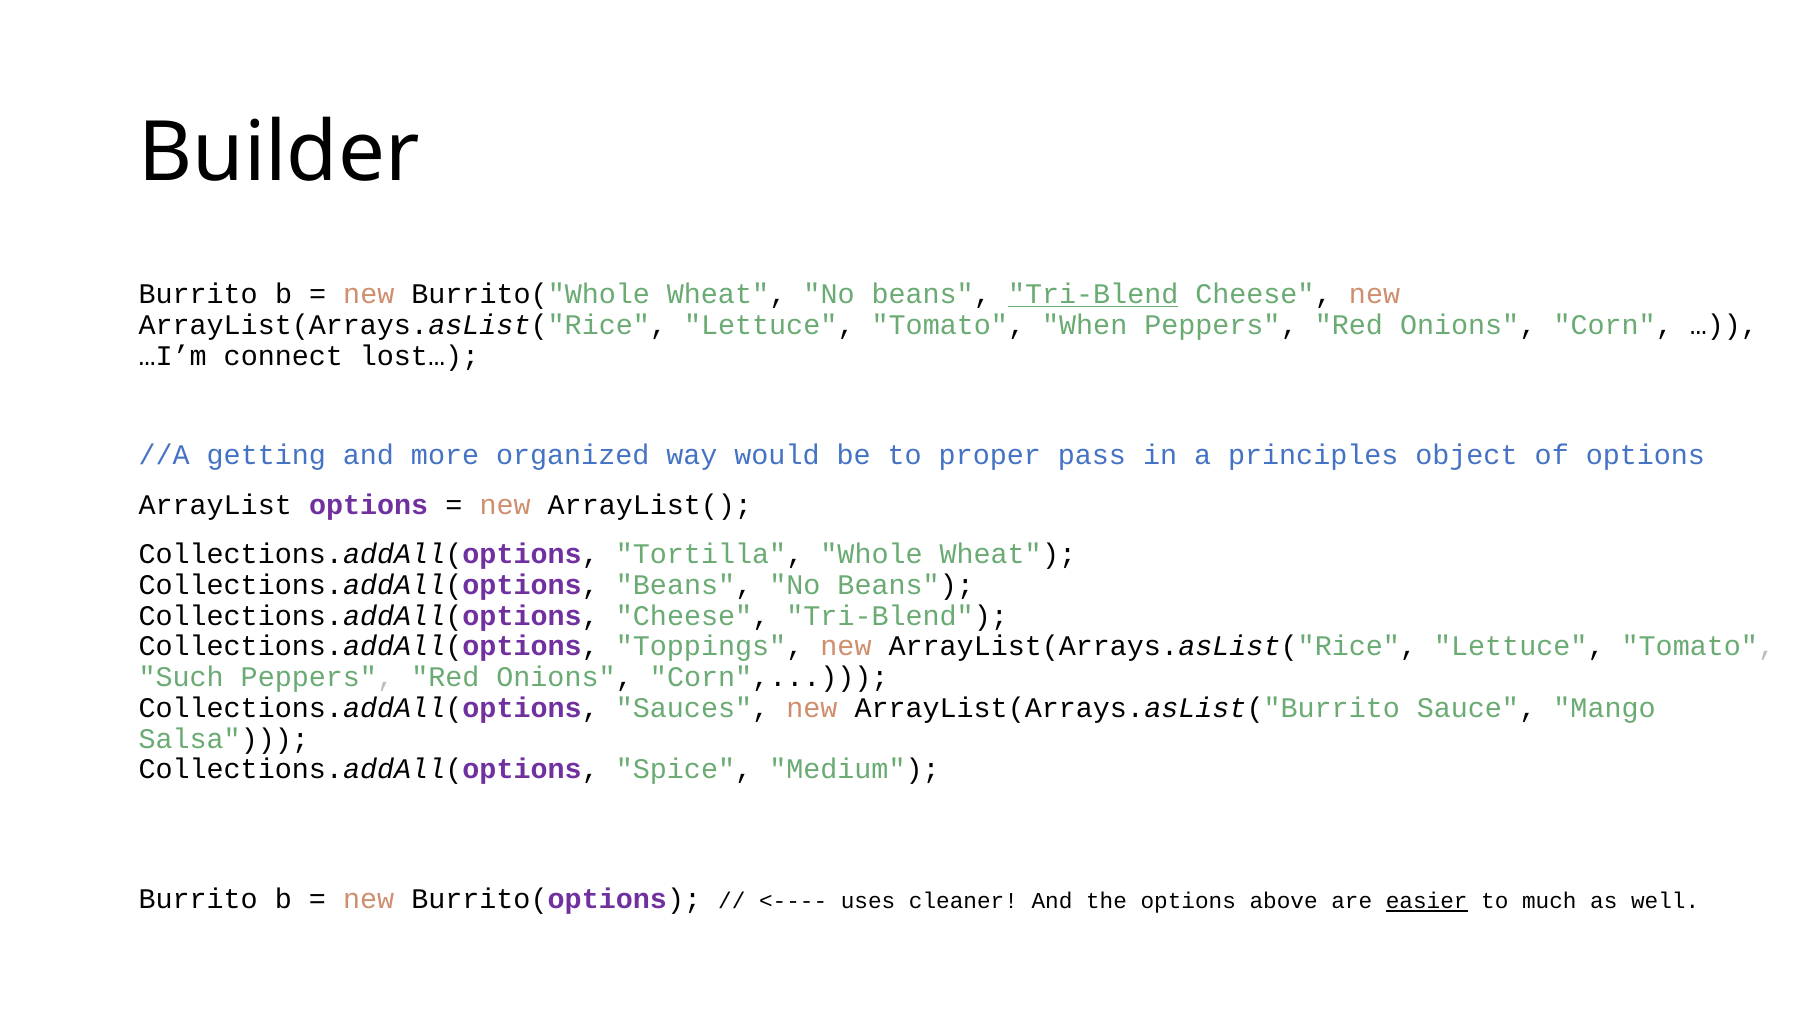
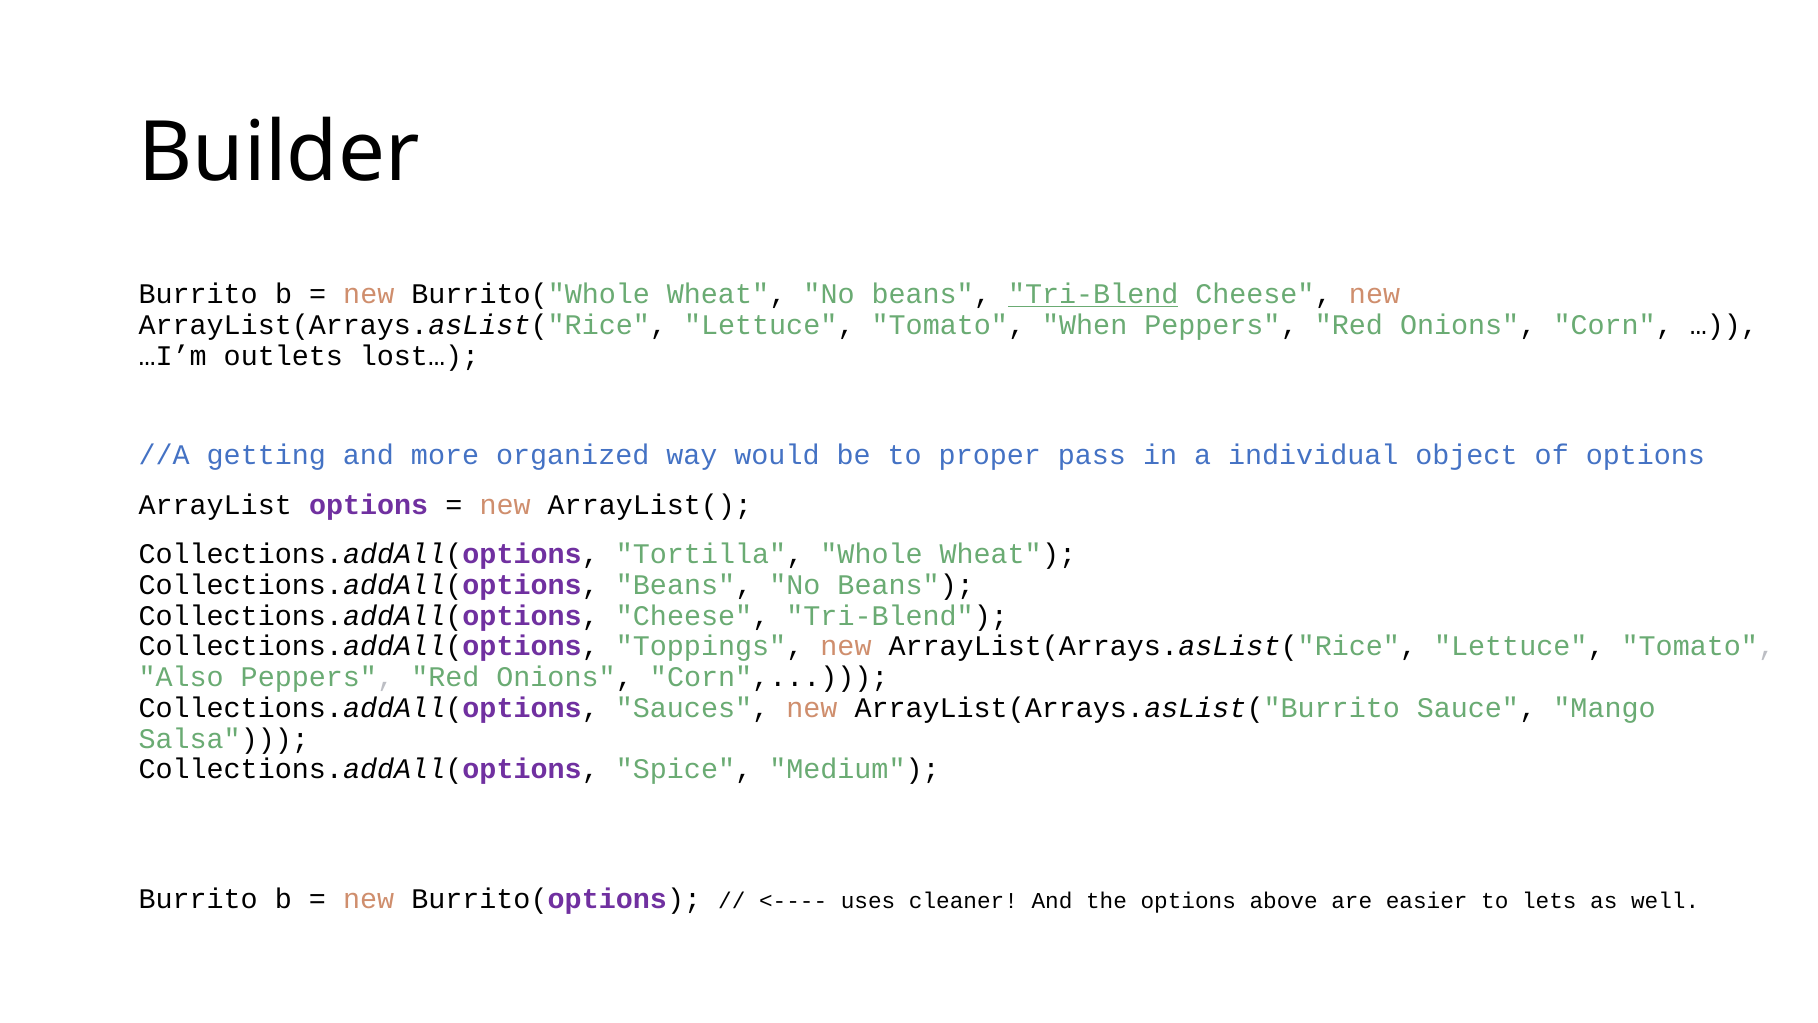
connect: connect -> outlets
principles: principles -> individual
Such: Such -> Also
easier underline: present -> none
much: much -> lets
